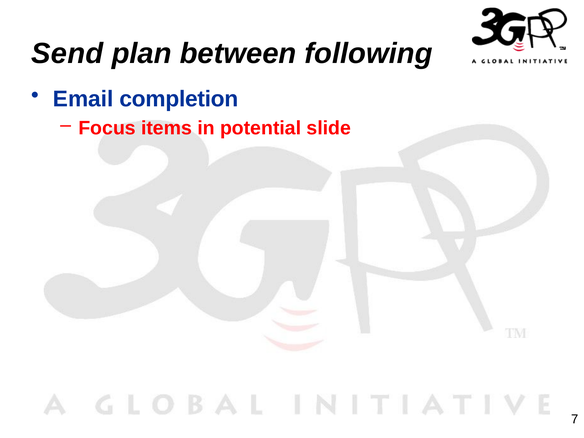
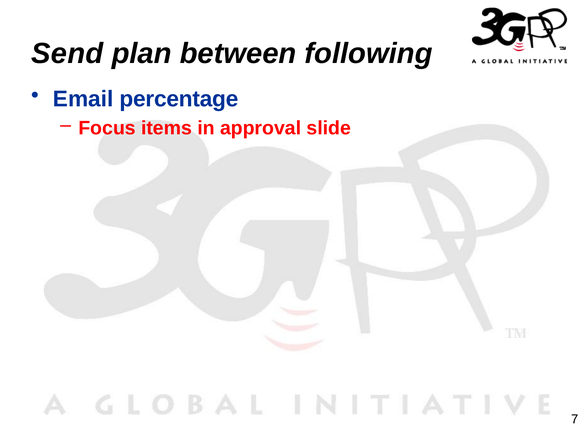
completion: completion -> percentage
potential: potential -> approval
